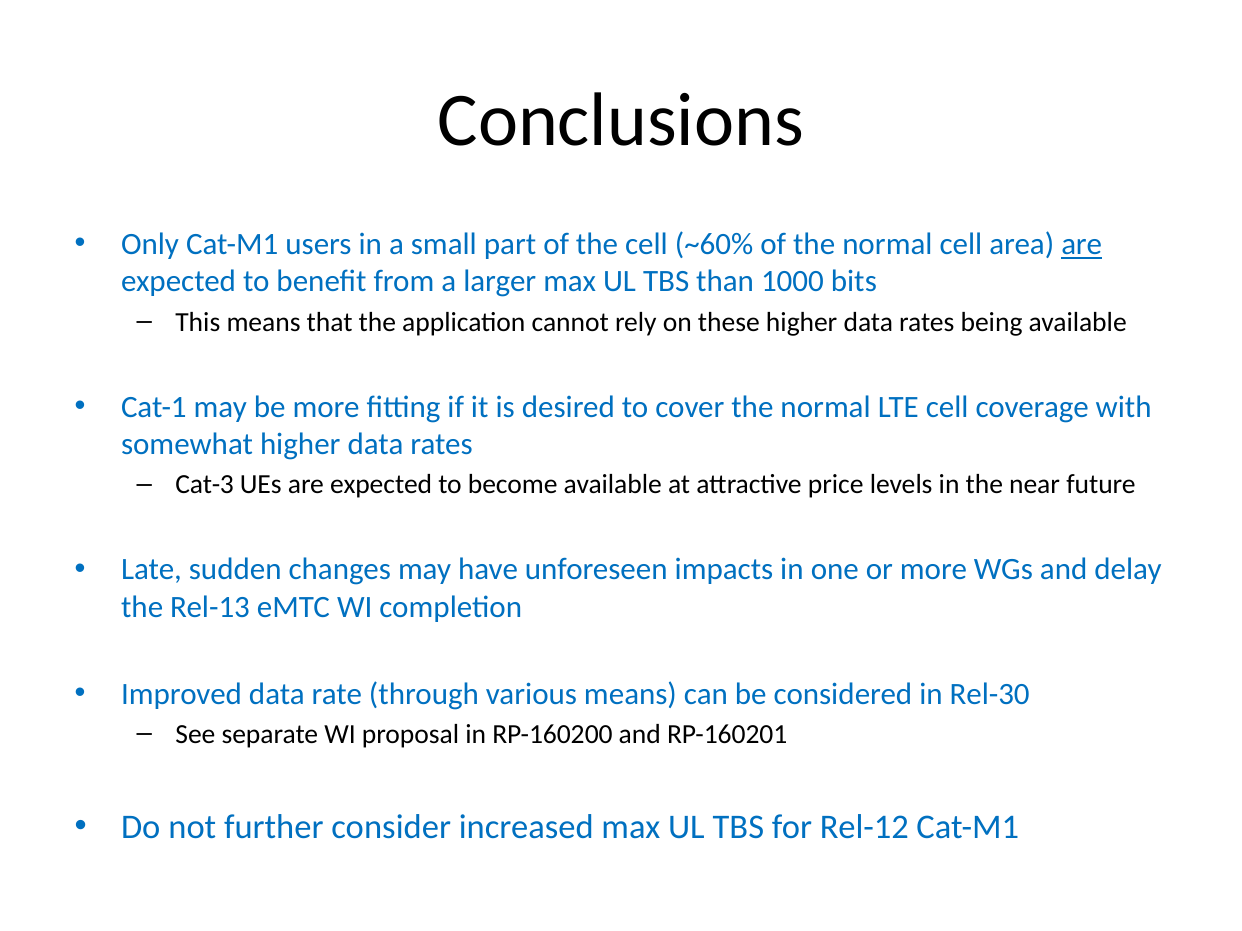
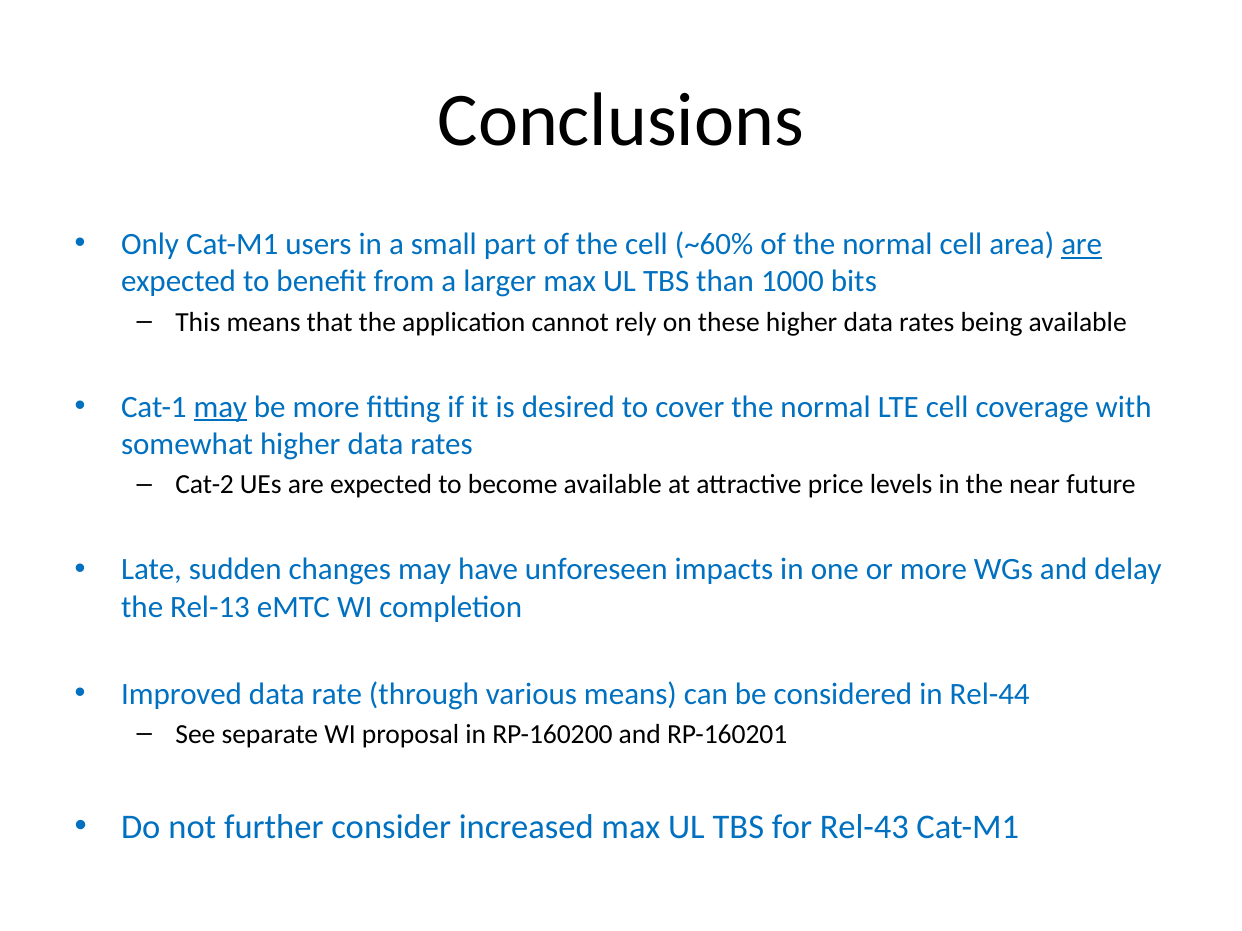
may at (220, 407) underline: none -> present
Cat-3: Cat-3 -> Cat-2
Rel-30: Rel-30 -> Rel-44
Rel-12: Rel-12 -> Rel-43
